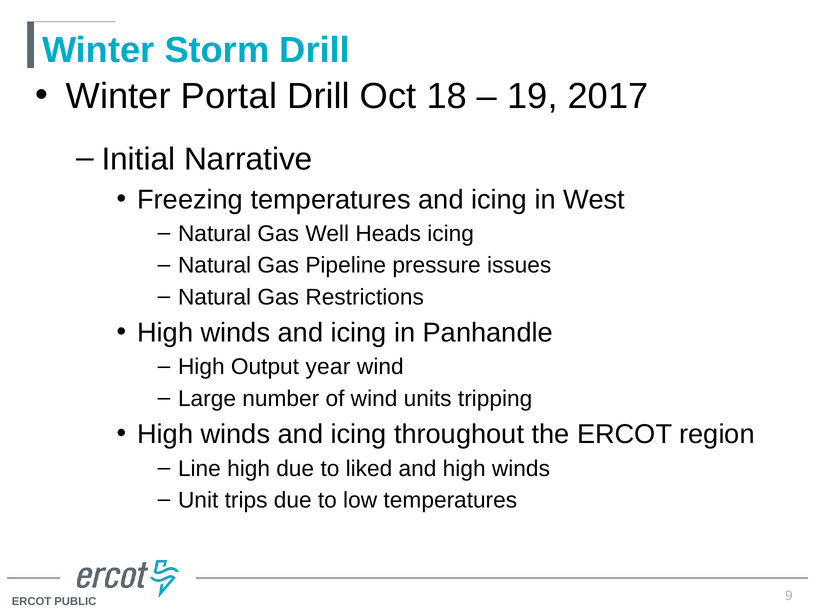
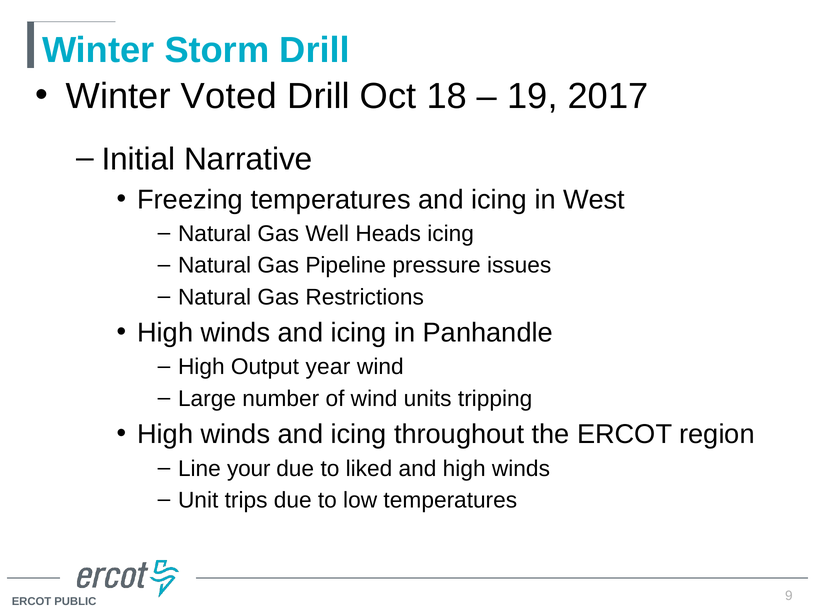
Portal: Portal -> Voted
Line high: high -> your
